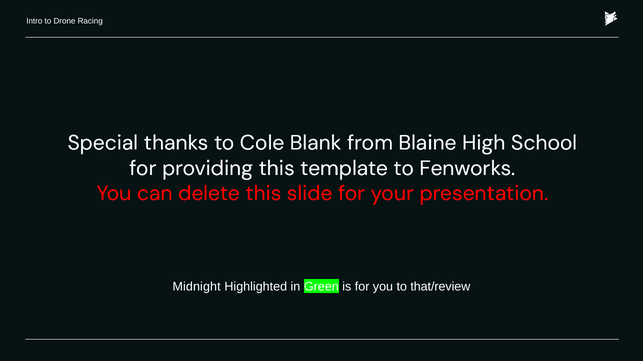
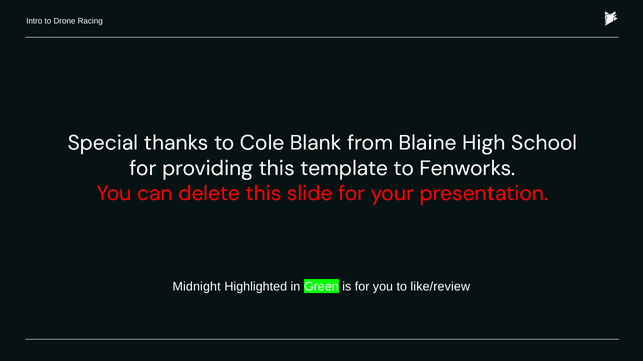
that/review: that/review -> like/review
